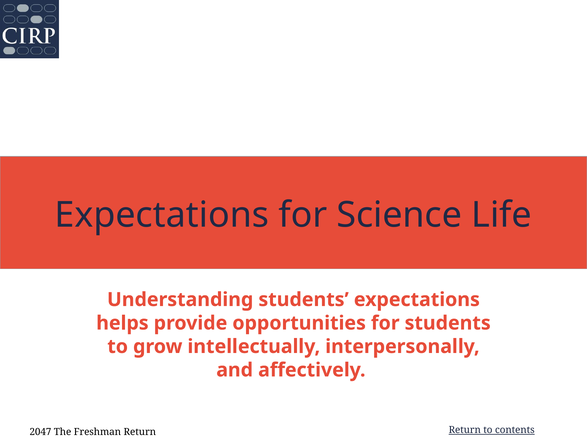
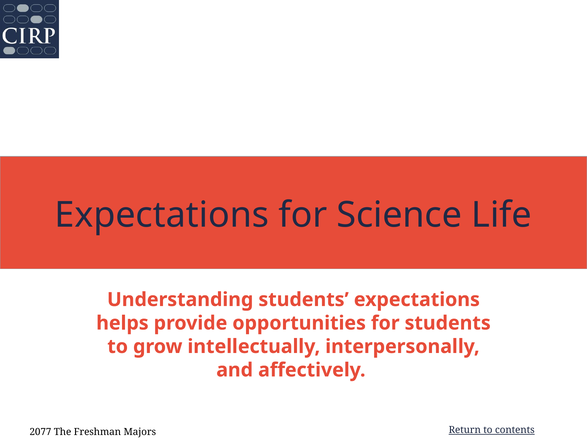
2047: 2047 -> 2077
Freshman Return: Return -> Majors
